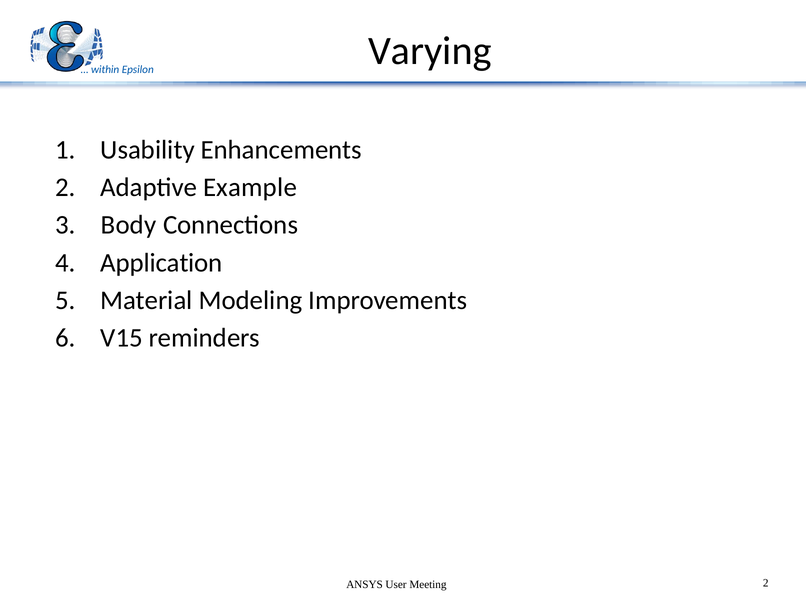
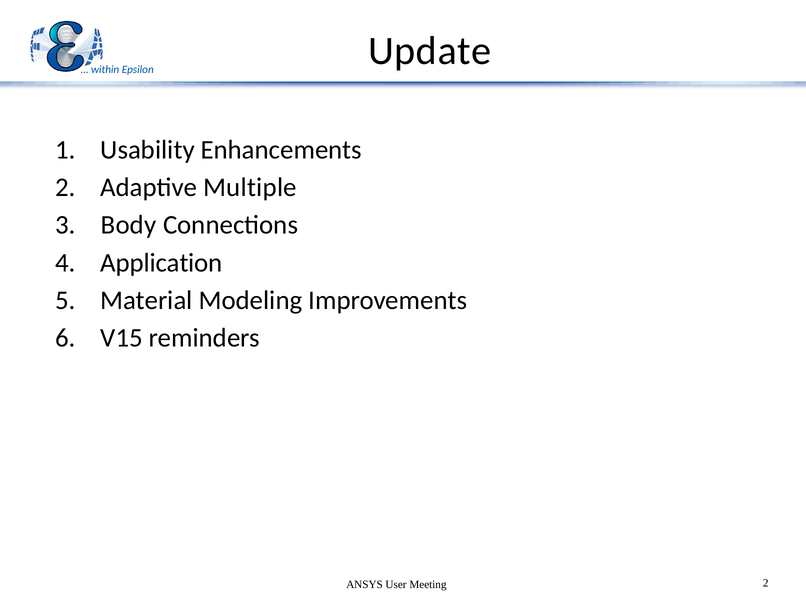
Varying: Varying -> Update
Example: Example -> Multiple
